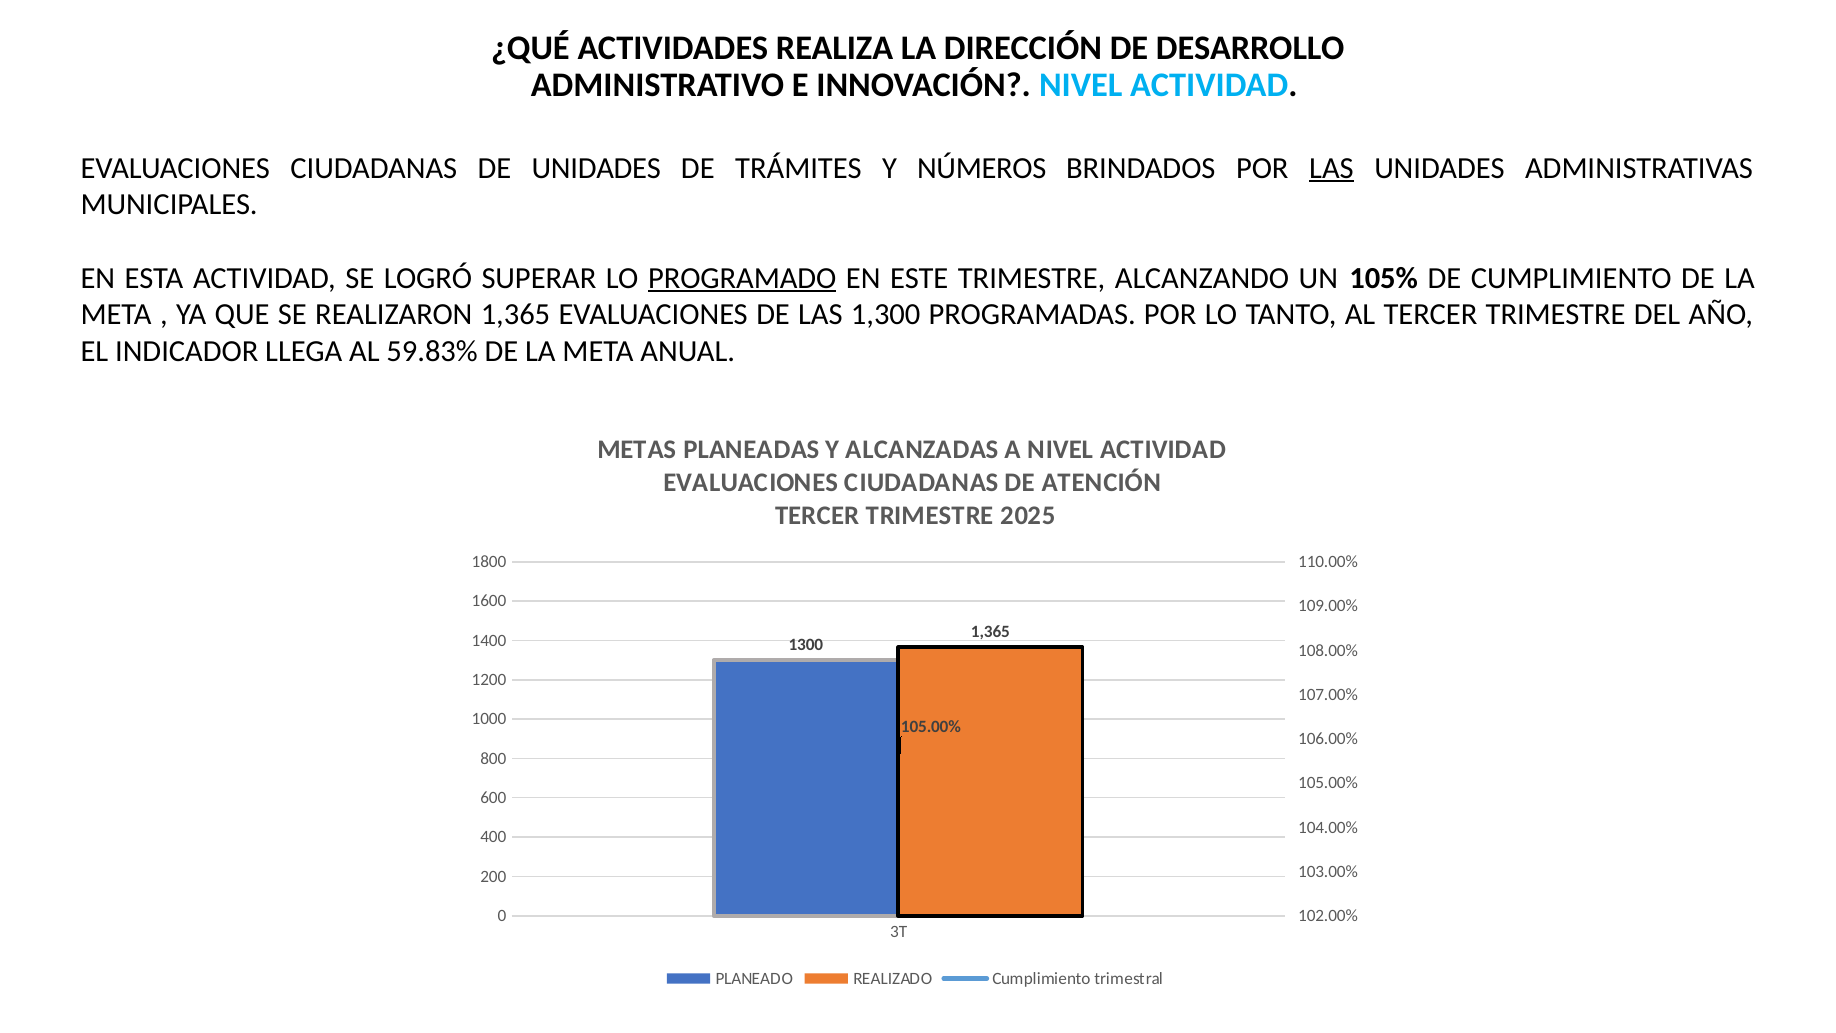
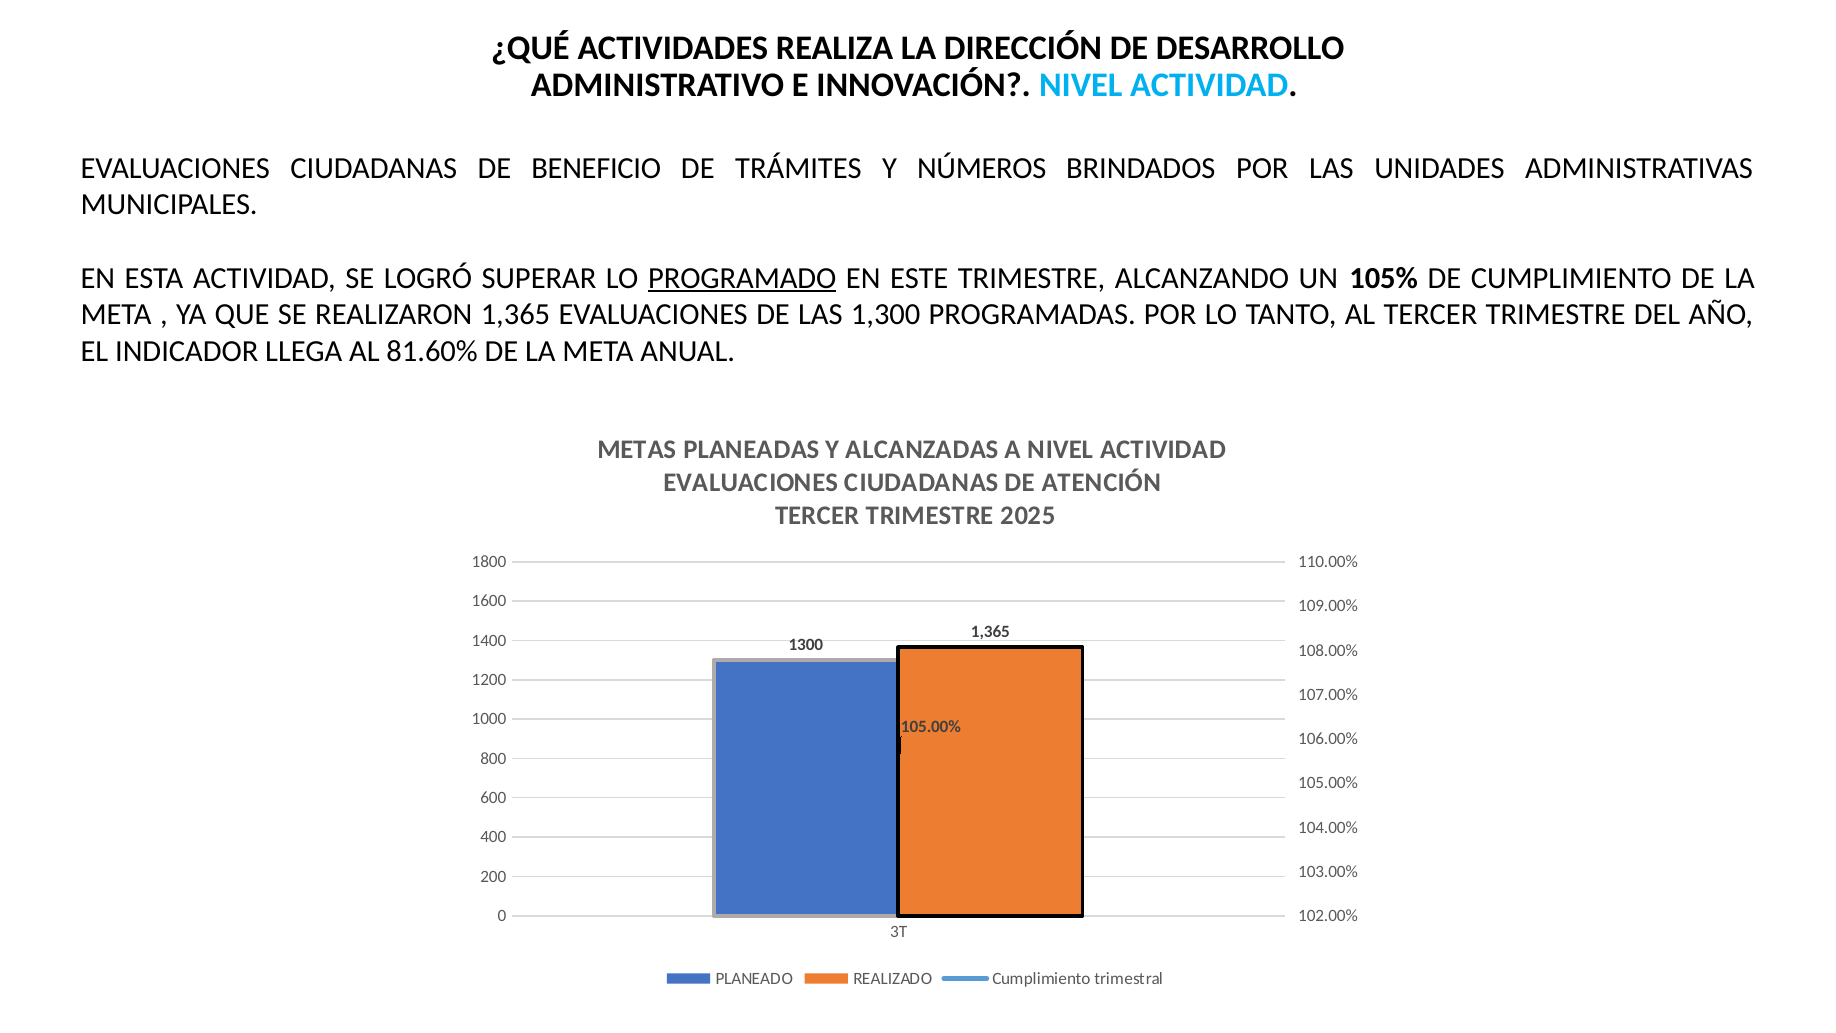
DE UNIDADES: UNIDADES -> BENEFICIO
LAS at (1331, 168) underline: present -> none
59.83%: 59.83% -> 81.60%
